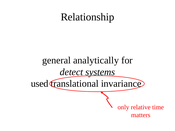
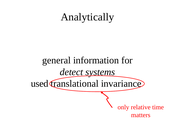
Relationship: Relationship -> Analytically
analytically: analytically -> information
